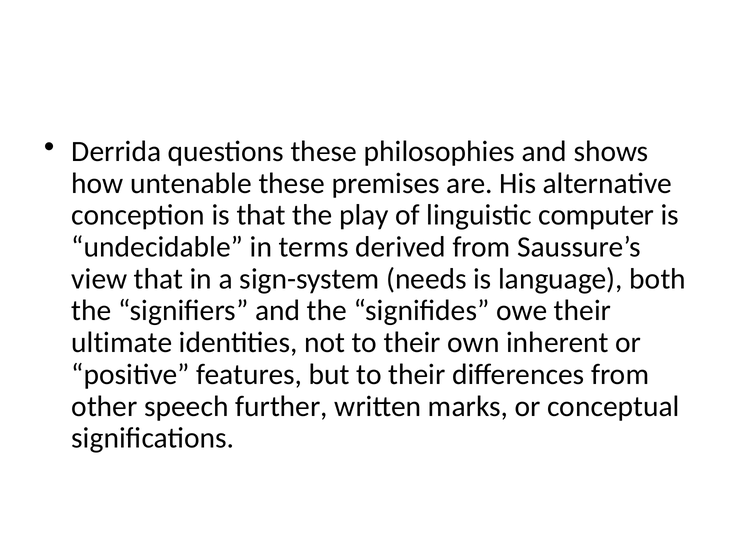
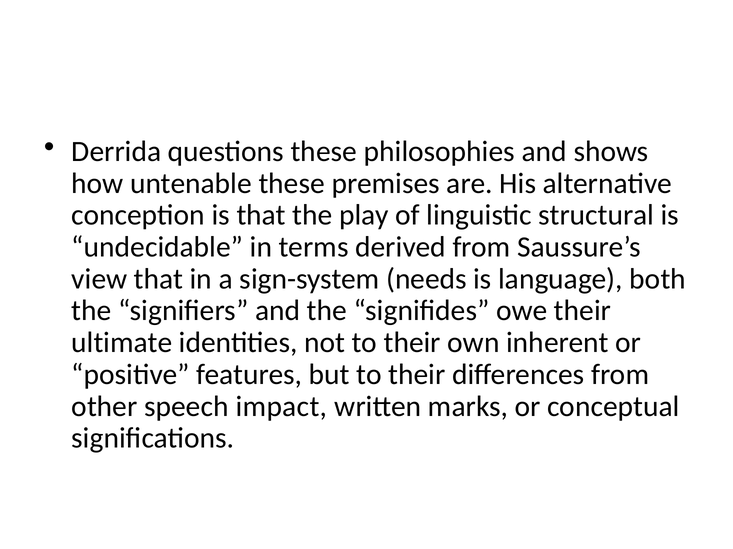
computer: computer -> structural
further: further -> impact
